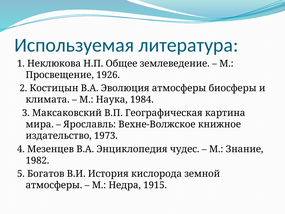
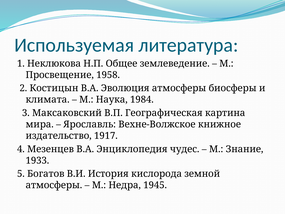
1926: 1926 -> 1958
1973: 1973 -> 1917
1982: 1982 -> 1933
1915: 1915 -> 1945
